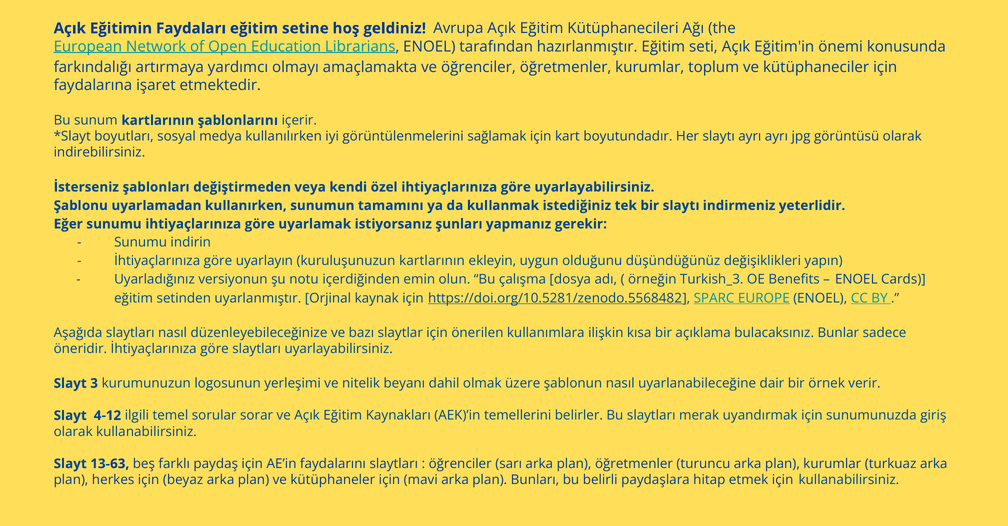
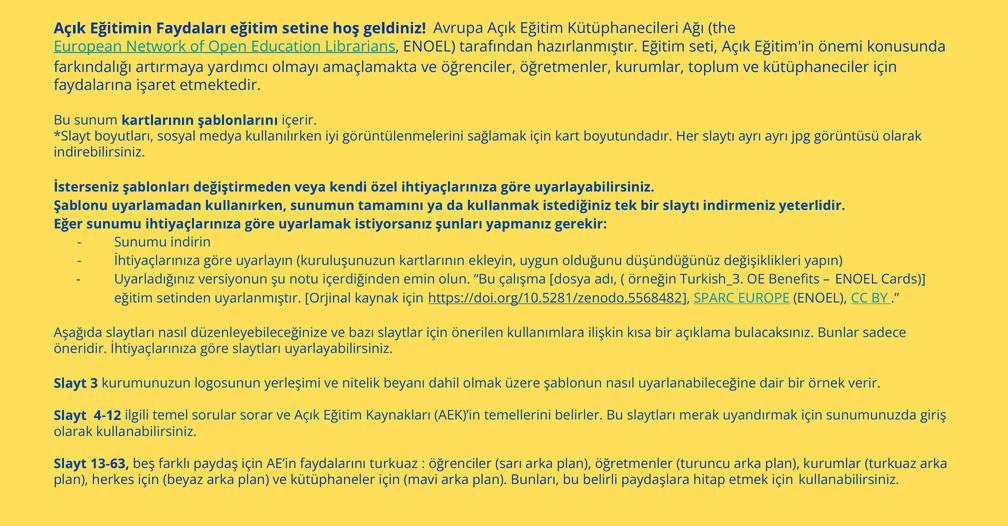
faydalarını slaytları: slaytları -> turkuaz
